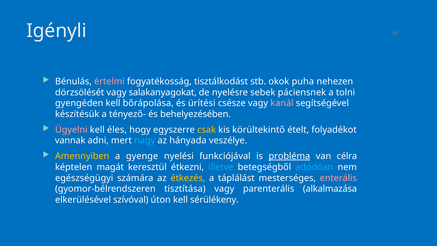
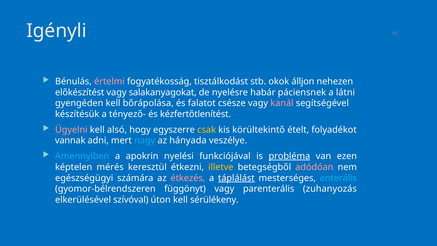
puha: puha -> álljon
dörzsölését: dörzsölését -> előkészítést
sebek: sebek -> habár
tolni: tolni -> látni
ürítési: ürítési -> falatot
behelyezésében: behelyezésében -> kézfertőtlenítést
éles: éles -> alsó
Amennyiben colour: yellow -> light blue
gyenge: gyenge -> apokrin
célra: célra -> ezen
magát: magát -> mérés
illetve colour: light blue -> yellow
adódóan colour: light blue -> pink
étkezés colour: yellow -> pink
táplálást underline: none -> present
enterális colour: pink -> light blue
tisztítása: tisztítása -> függönyt
alkalmazása: alkalmazása -> zuhanyozás
